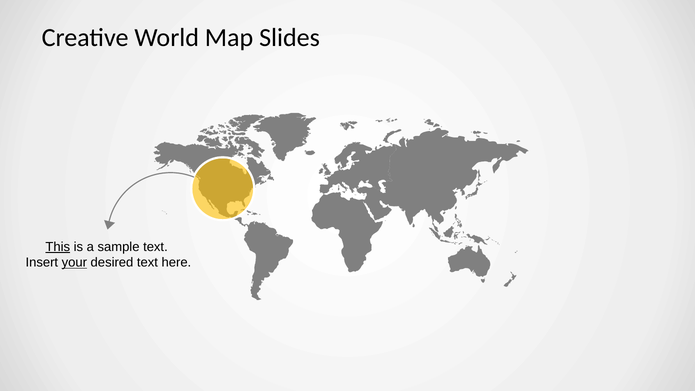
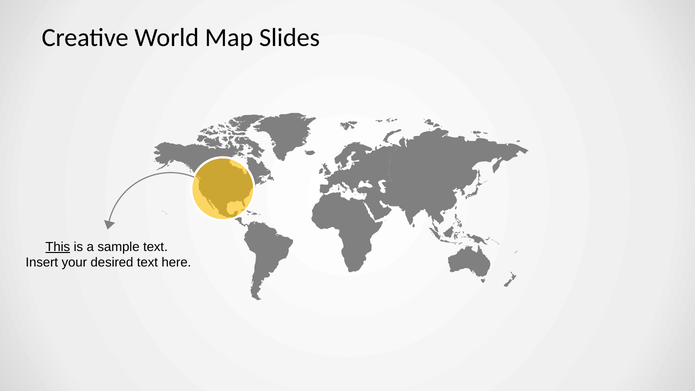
your underline: present -> none
